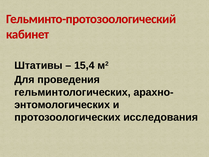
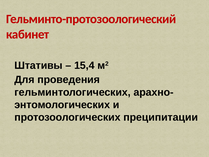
исследования: исследования -> преципитации
